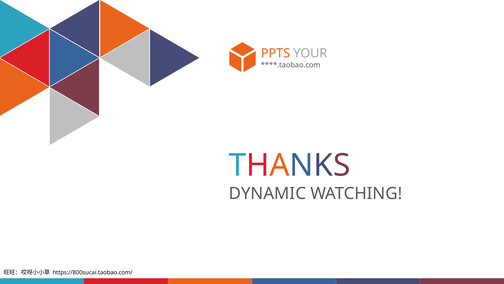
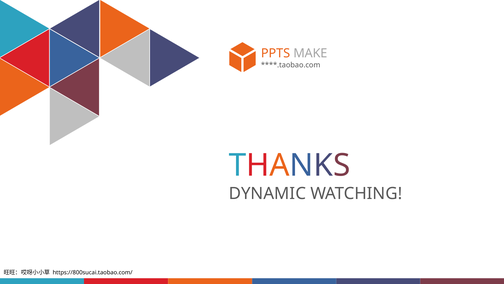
YOUR: YOUR -> MAKE
